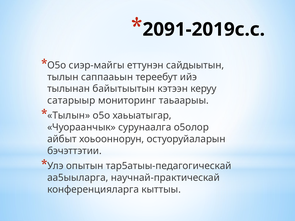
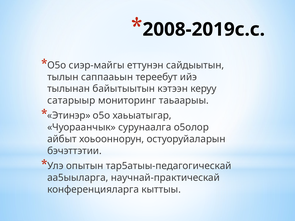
2091-2019с.с: 2091-2019с.с -> 2008-2019с.с
Тылын at (69, 116): Тылын -> Этинэр
